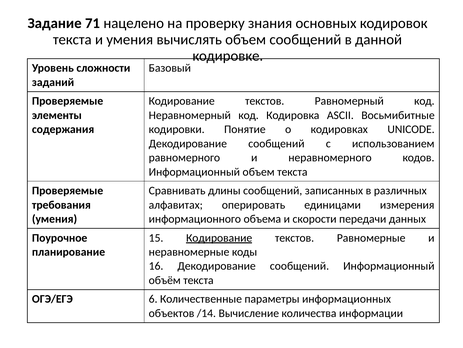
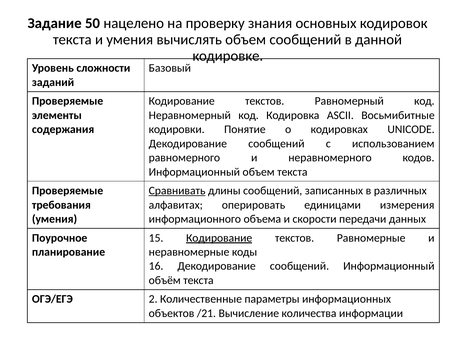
71: 71 -> 50
Сравнивать underline: none -> present
6: 6 -> 2
/14: /14 -> /21
